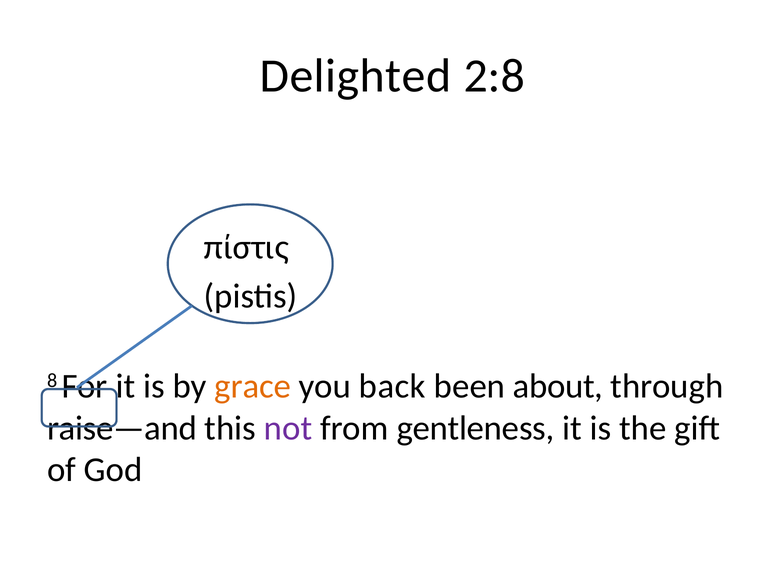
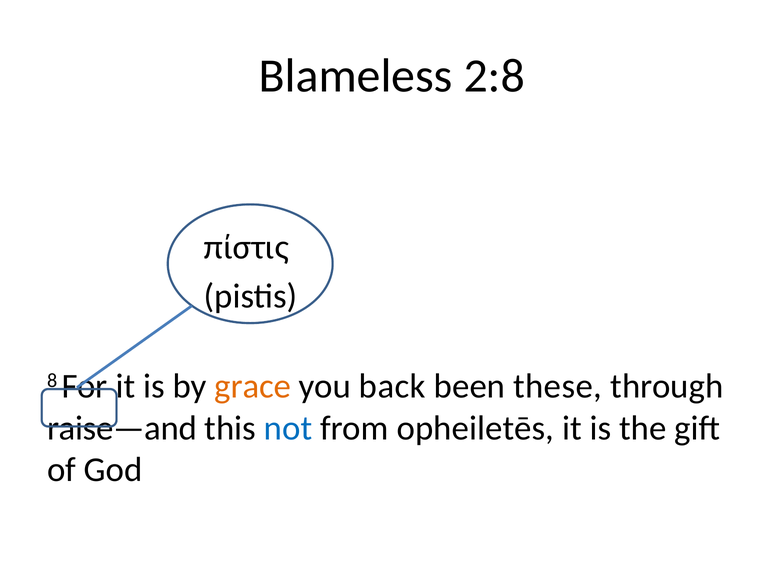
Delighted: Delighted -> Blameless
about: about -> these
not colour: purple -> blue
gentleness: gentleness -> opheiletēs
